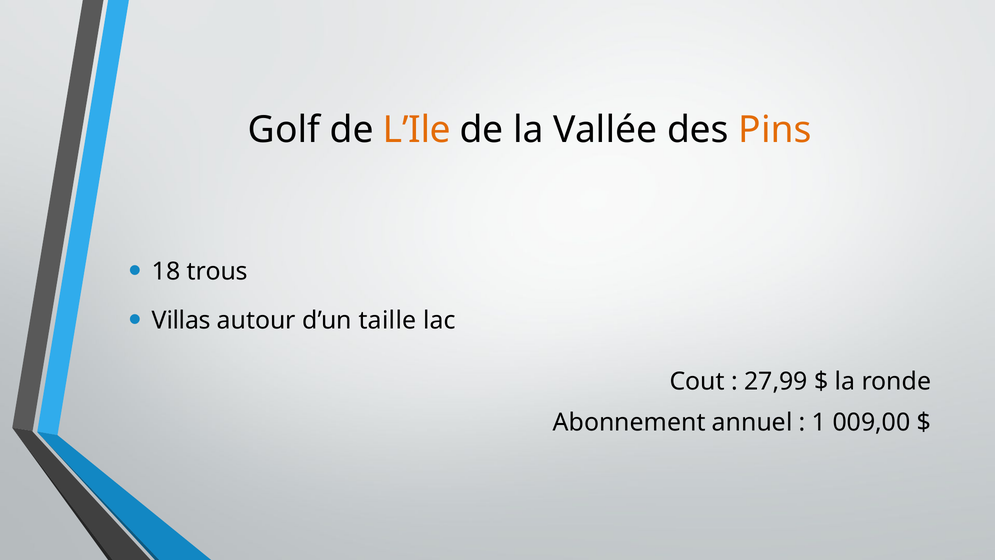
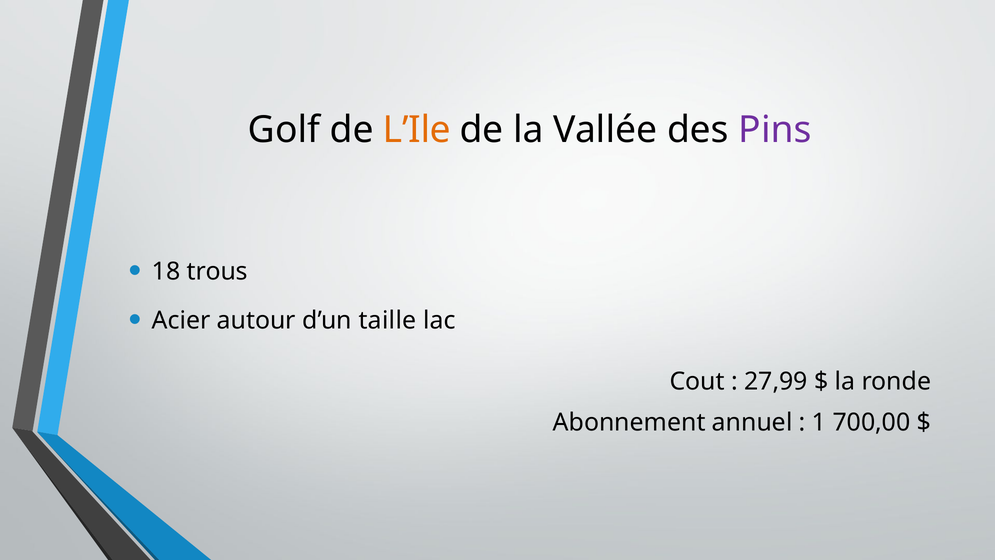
Pins colour: orange -> purple
Villas: Villas -> Acier
009,00: 009,00 -> 700,00
